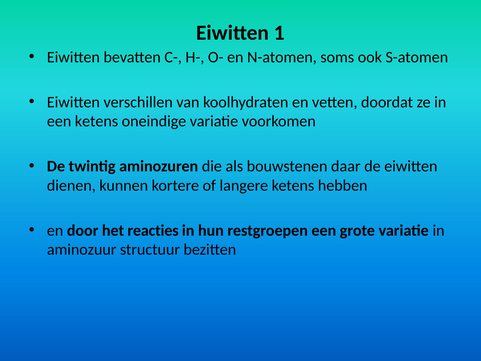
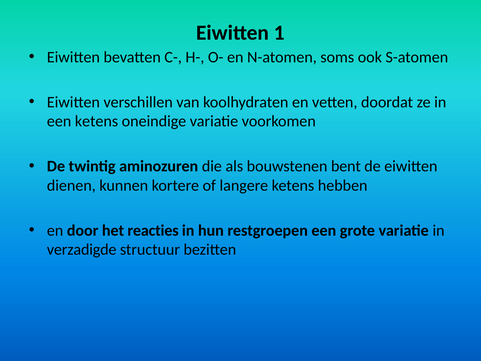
daar: daar -> bent
aminozuur: aminozuur -> verzadigde
